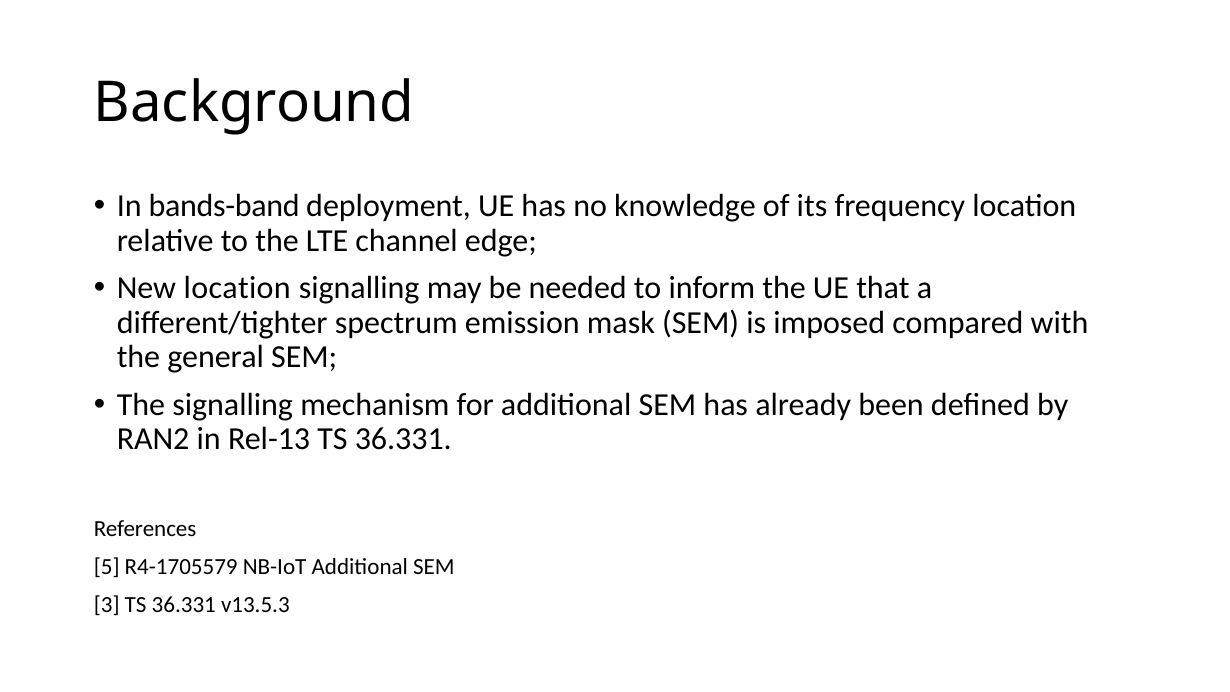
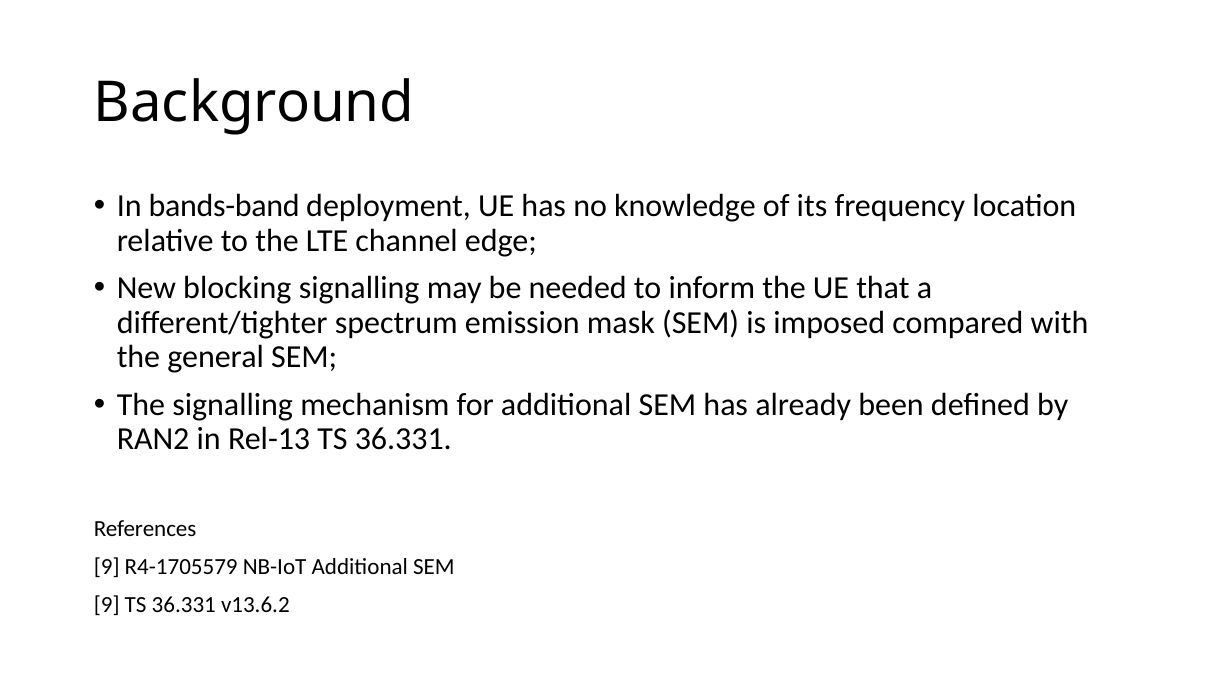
New location: location -> blocking
5 at (107, 567): 5 -> 9
3 at (107, 604): 3 -> 9
v13.5.3: v13.5.3 -> v13.6.2
